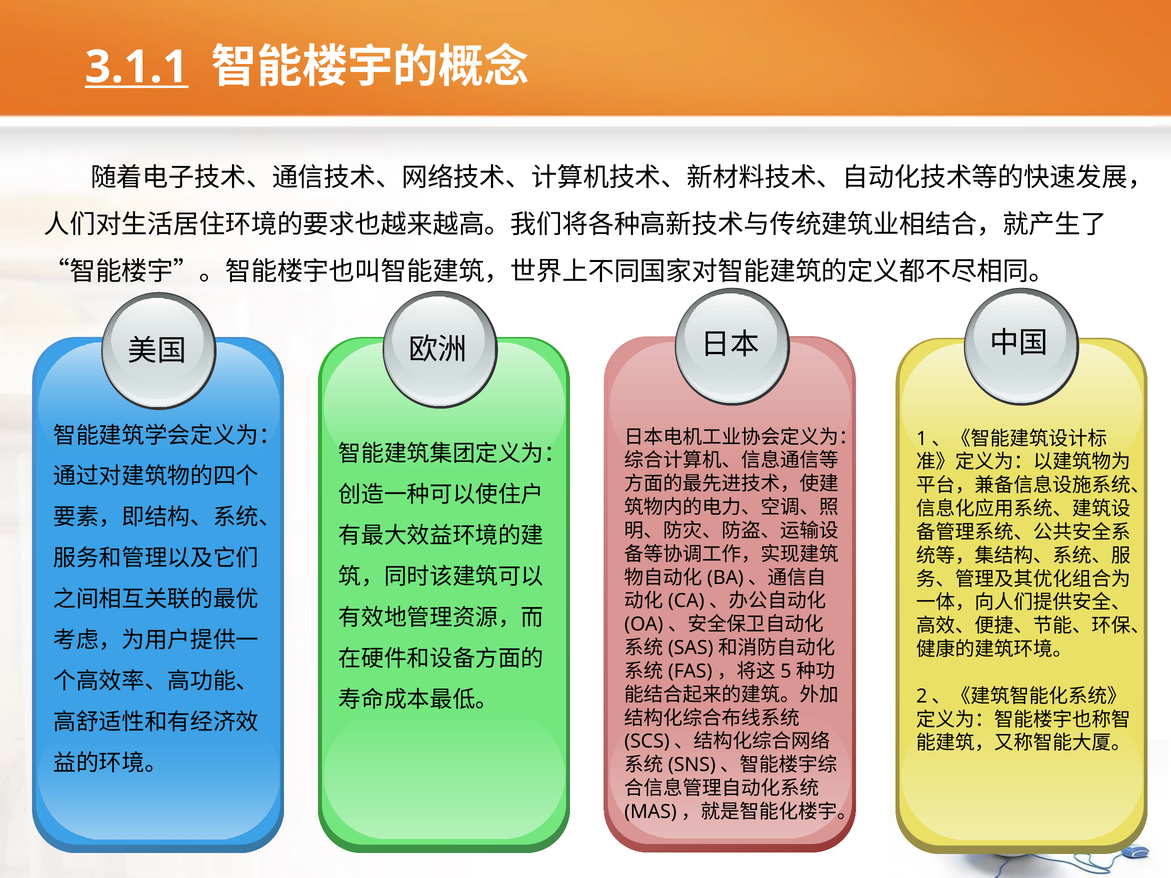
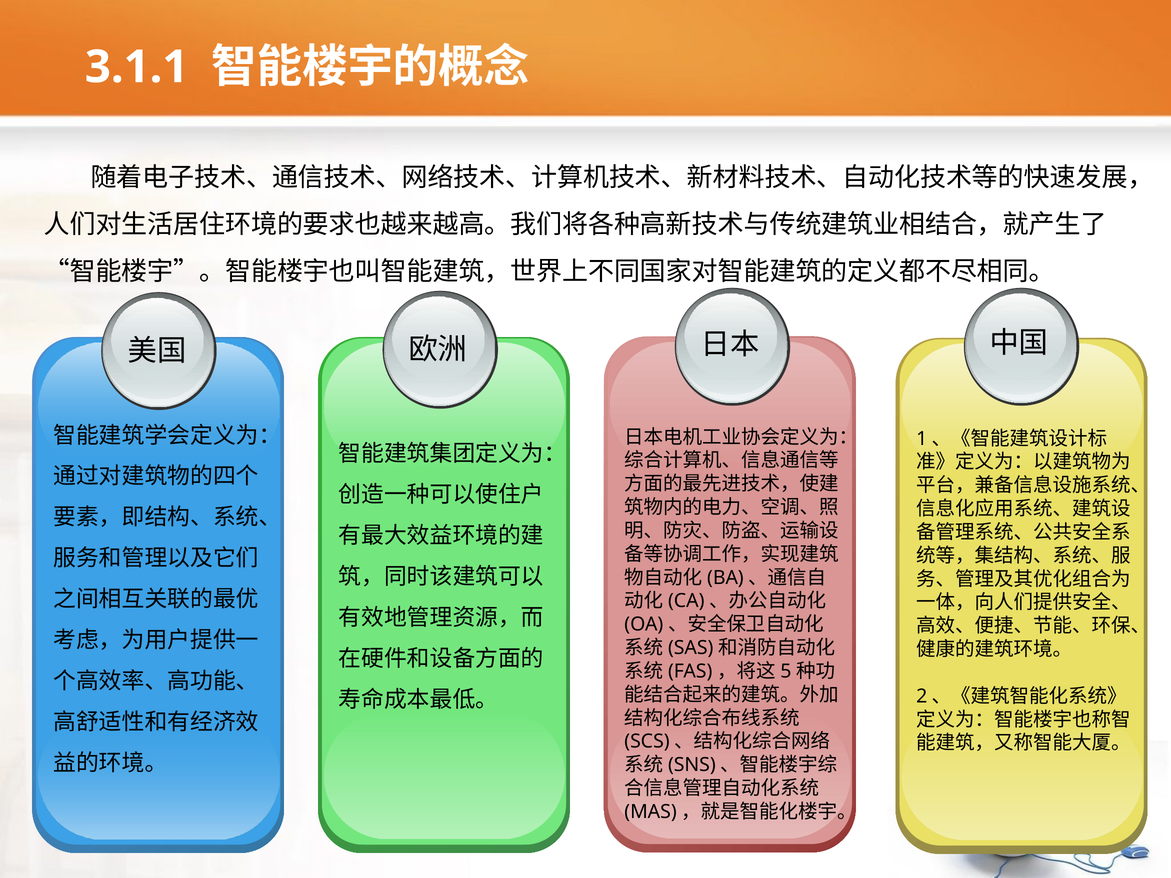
3.1.1 underline: present -> none
